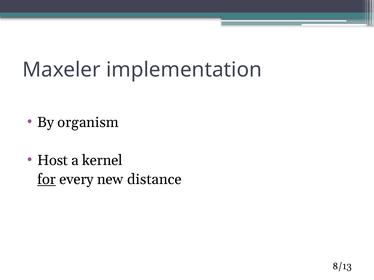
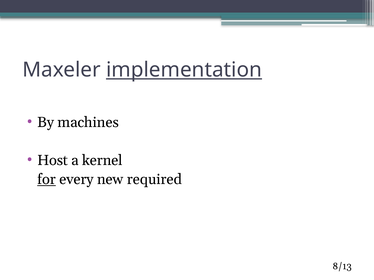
implementation underline: none -> present
organism: organism -> machines
distance: distance -> required
